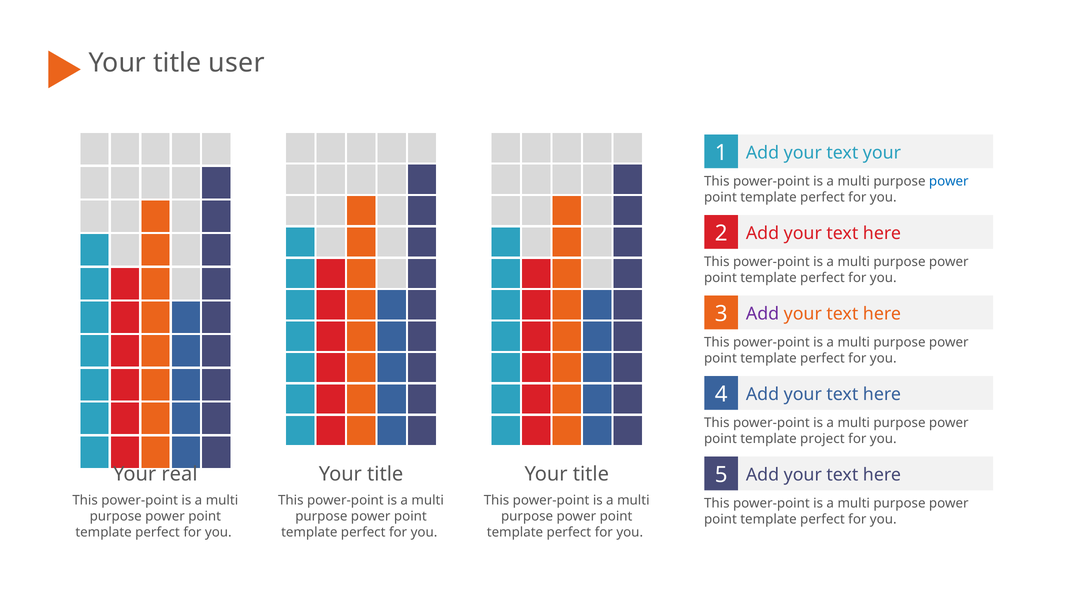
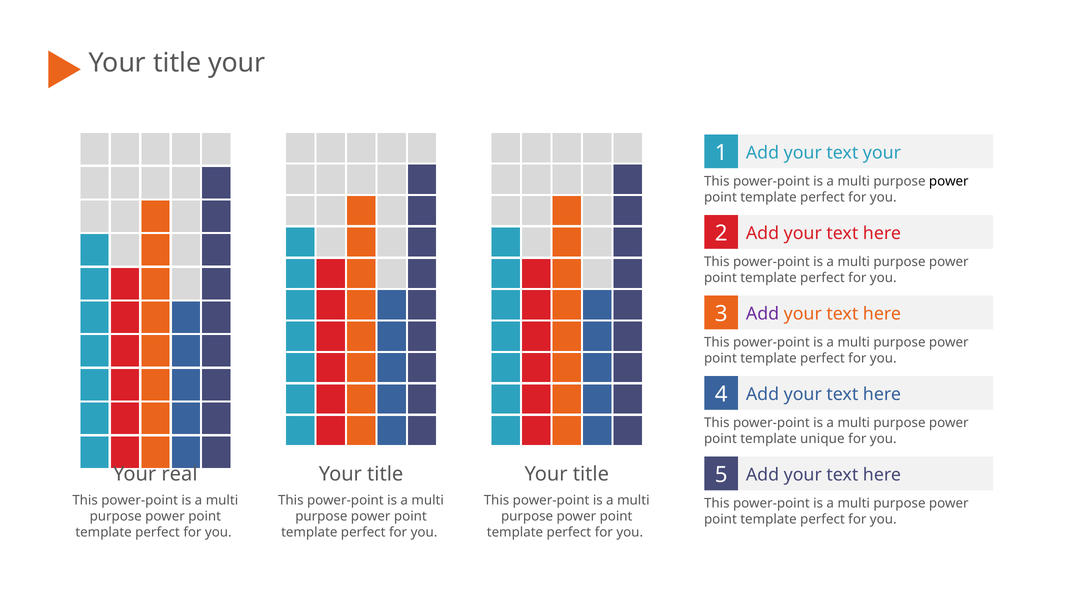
title user: user -> your
power at (949, 181) colour: blue -> black
project: project -> unique
